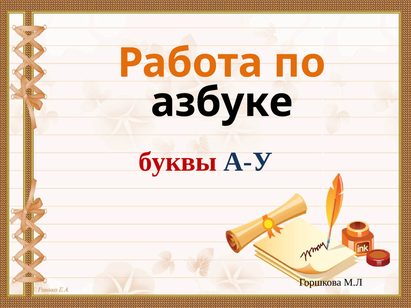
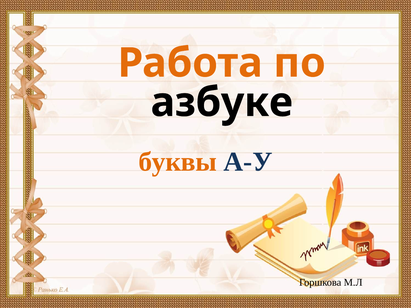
буквы colour: red -> orange
